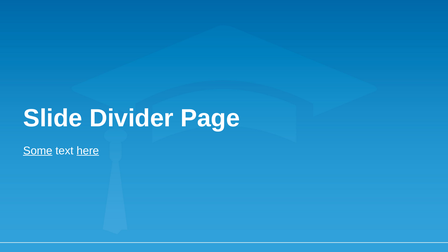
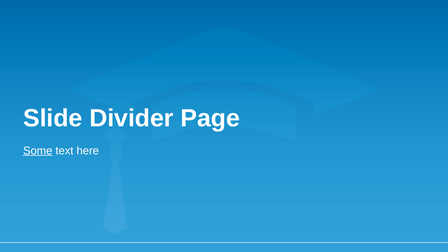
here underline: present -> none
